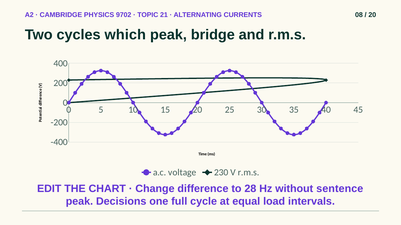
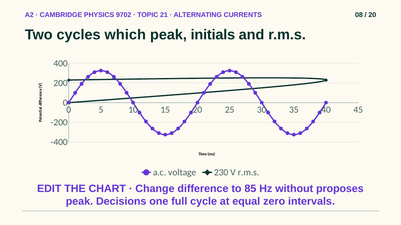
bridge: bridge -> initials
28: 28 -> 85
sentence: sentence -> proposes
load: load -> zero
